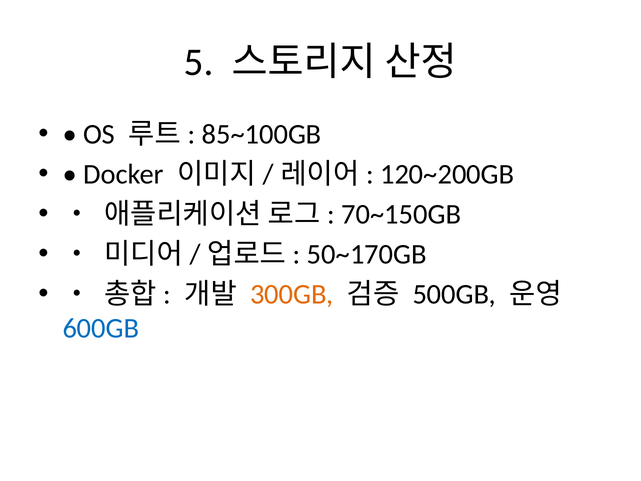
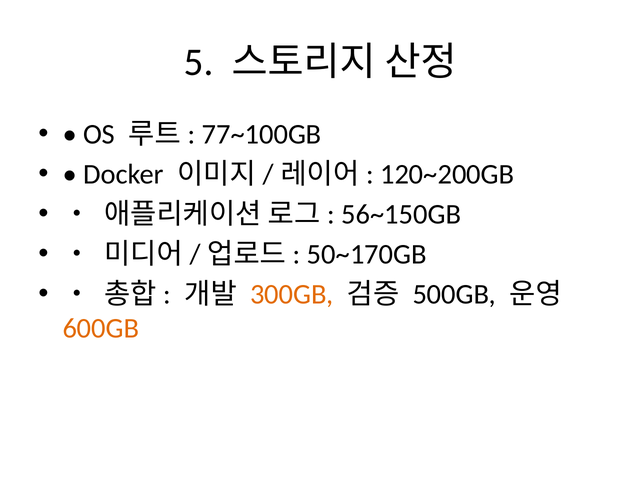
85~100GB: 85~100GB -> 77~100GB
70~150GB: 70~150GB -> 56~150GB
600GB colour: blue -> orange
